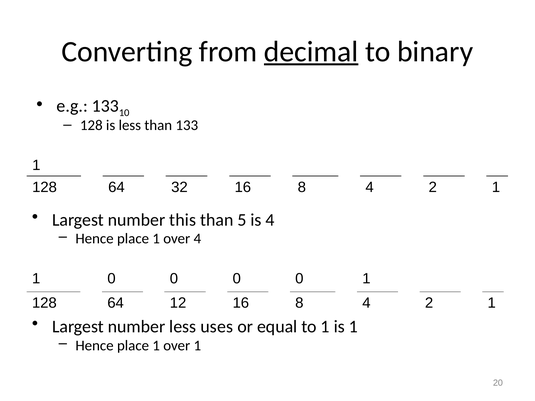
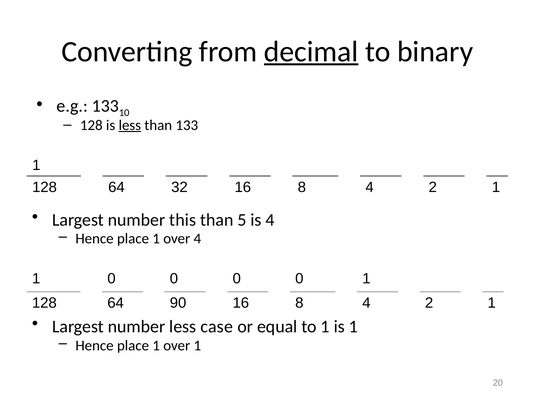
less at (130, 125) underline: none -> present
12: 12 -> 90
uses: uses -> case
